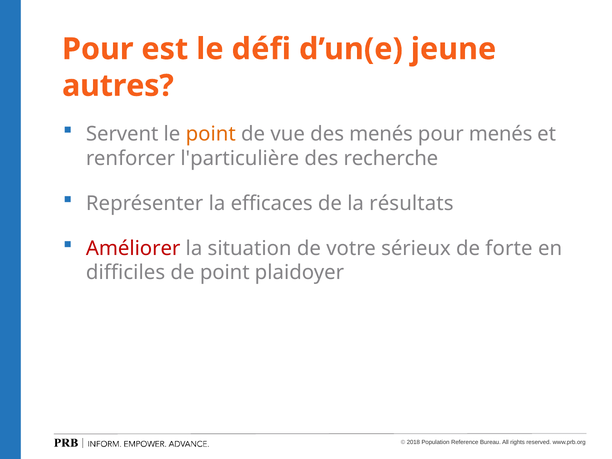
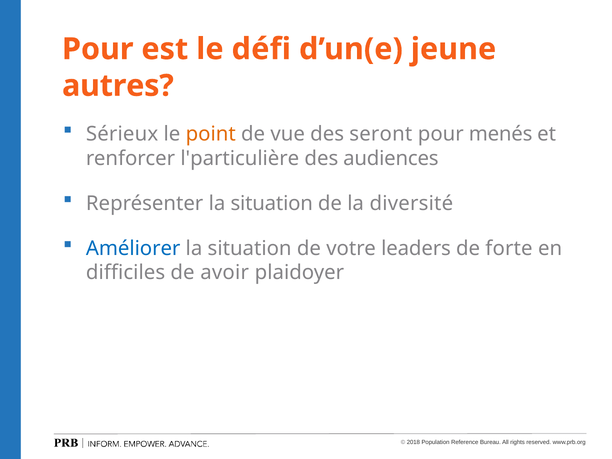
Servent: Servent -> Sérieux
des menés: menés -> seront
recherche: recherche -> audiences
Représenter la efficaces: efficaces -> situation
résultats: résultats -> diversité
Améliorer colour: red -> blue
sérieux: sérieux -> leaders
de point: point -> avoir
